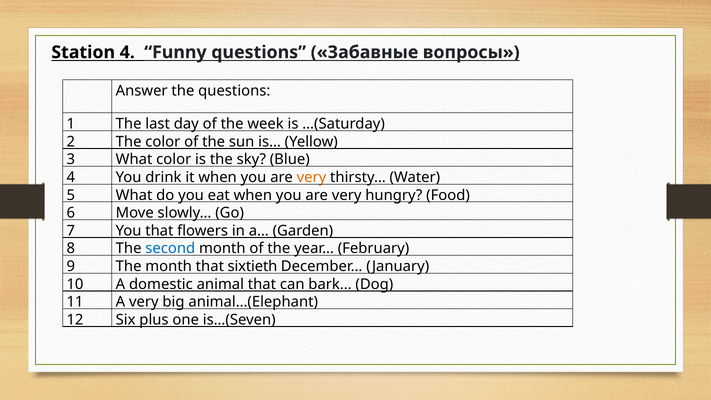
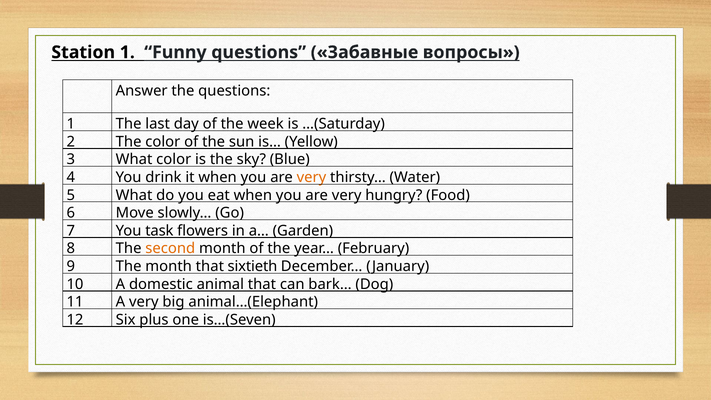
Station 4: 4 -> 1
You that: that -> task
second colour: blue -> orange
